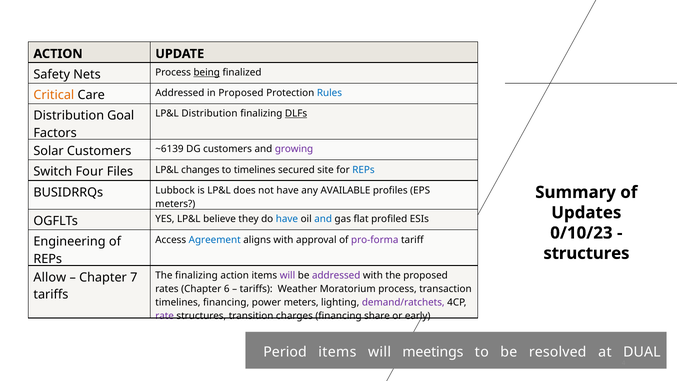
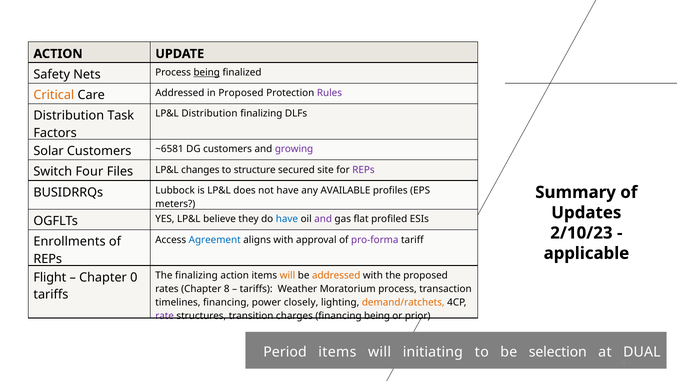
Rules colour: blue -> purple
DLFs underline: present -> none
Goal: Goal -> Task
~6139: ~6139 -> ~6581
to timelines: timelines -> structure
REPs at (364, 170) colour: blue -> purple
and at (323, 219) colour: blue -> purple
0/10/23: 0/10/23 -> 2/10/23
Engineering: Engineering -> Enrollments
structures at (586, 253): structures -> applicable
will at (288, 275) colour: purple -> orange
addressed at (336, 275) colour: purple -> orange
Allow: Allow -> Flight
7: 7 -> 0
6: 6 -> 8
power meters: meters -> closely
demand/ratchets colour: purple -> orange
financing share: share -> being
early: early -> prior
will meetings: meetings -> initiating
resolved: resolved -> selection
